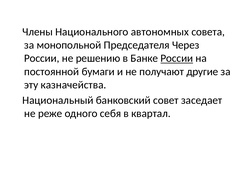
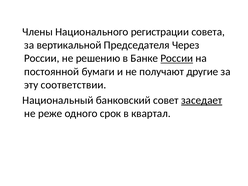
автономных: автономных -> регистрации
монопольной: монопольной -> вертикальной
казначейства: казначейства -> соответствии
заседает underline: none -> present
себя: себя -> срок
